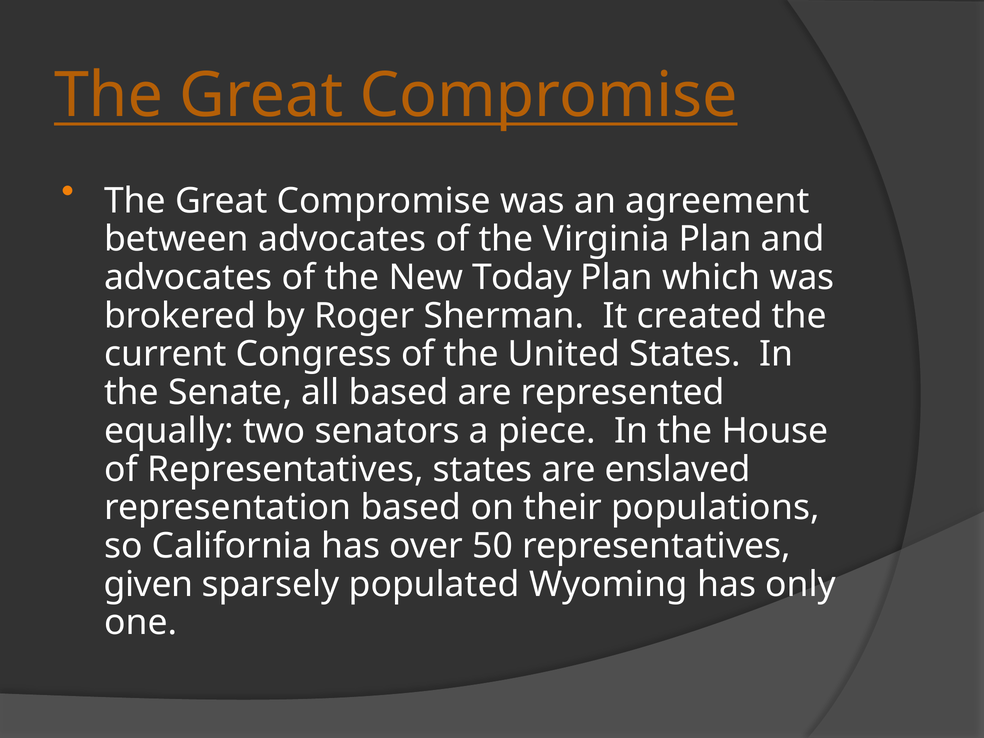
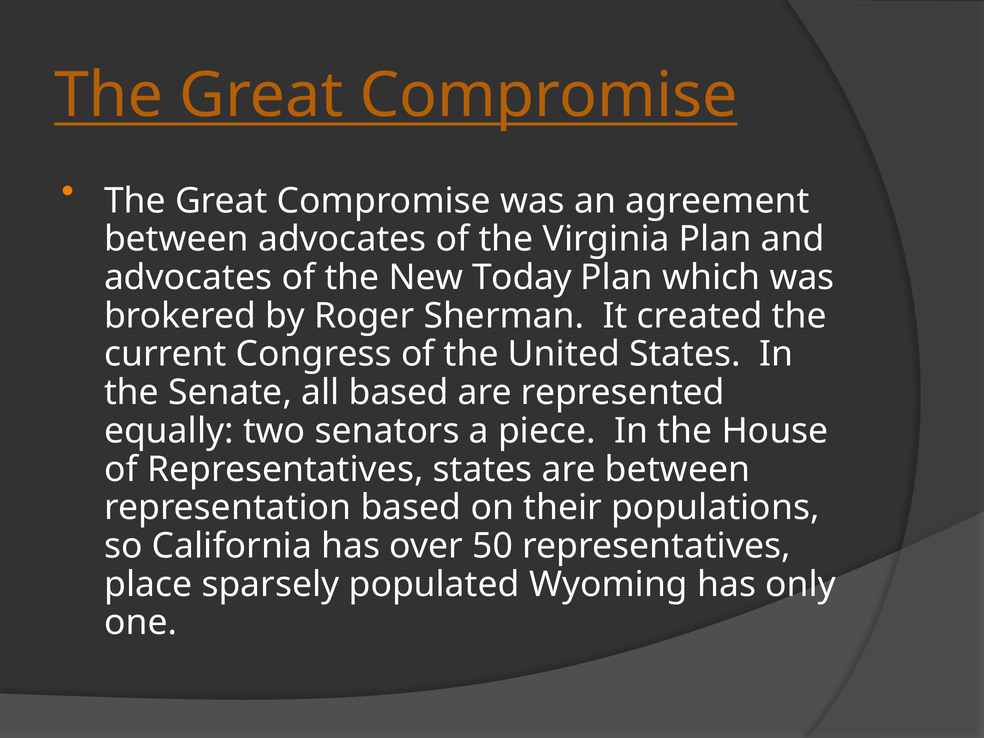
are enslaved: enslaved -> between
given: given -> place
